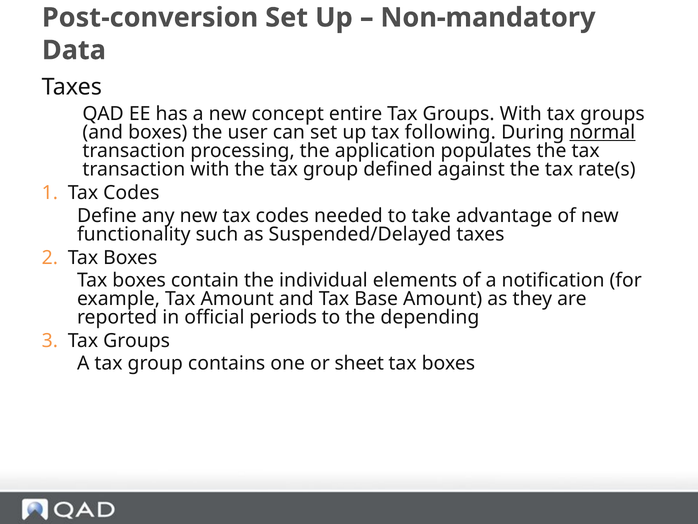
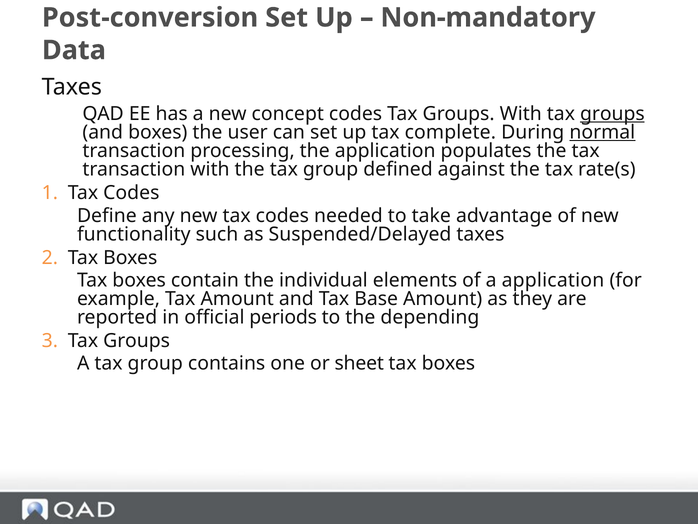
concept entire: entire -> codes
groups at (612, 114) underline: none -> present
following: following -> complete
a notification: notification -> application
